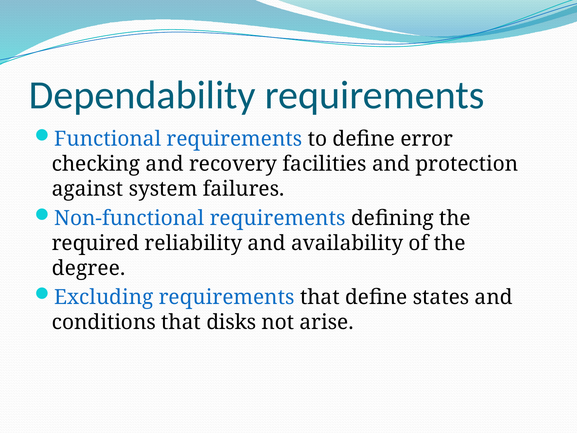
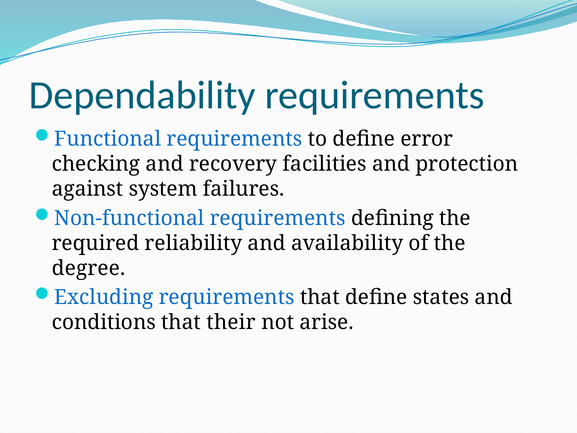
disks: disks -> their
